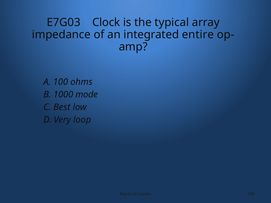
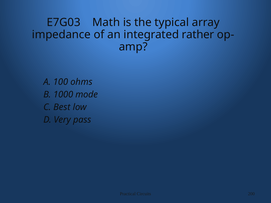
Clock: Clock -> Math
entire: entire -> rather
loop: loop -> pass
